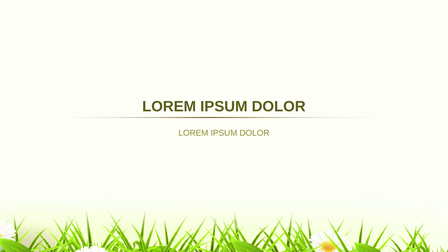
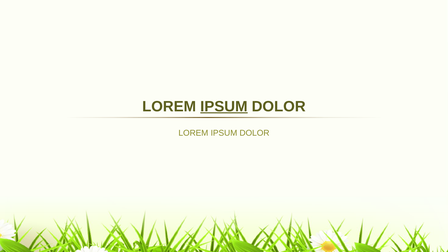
IPSUM at (224, 106) underline: none -> present
